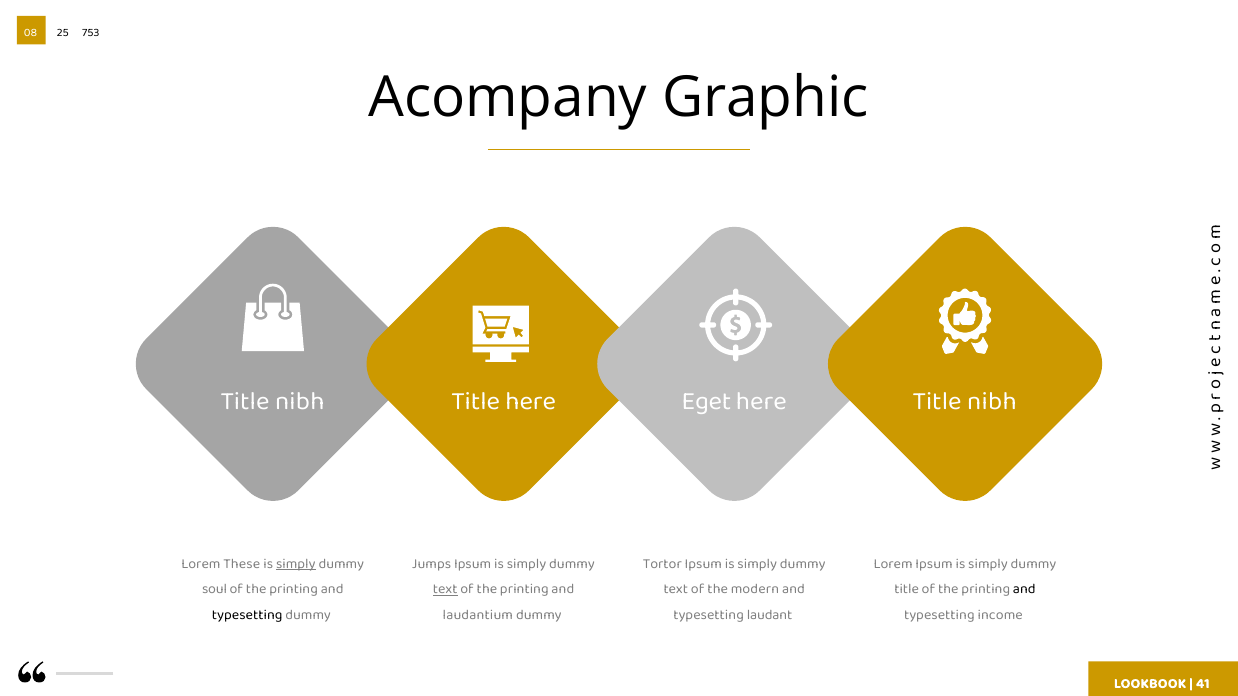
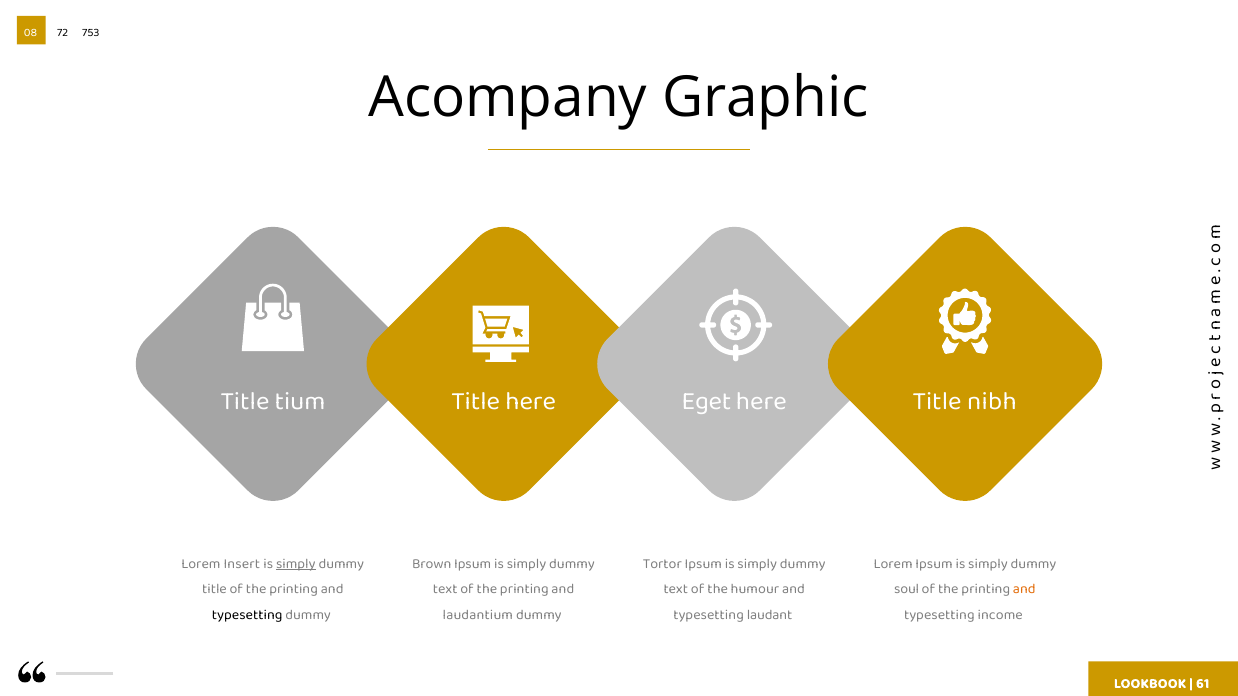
25: 25 -> 72
nibh at (300, 402): nibh -> tium
These: These -> Insert
Jumps: Jumps -> Brown
soul at (215, 589): soul -> title
text at (445, 589) underline: present -> none
modern: modern -> humour
title at (907, 589): title -> soul
and at (1024, 589) colour: black -> orange
41: 41 -> 61
